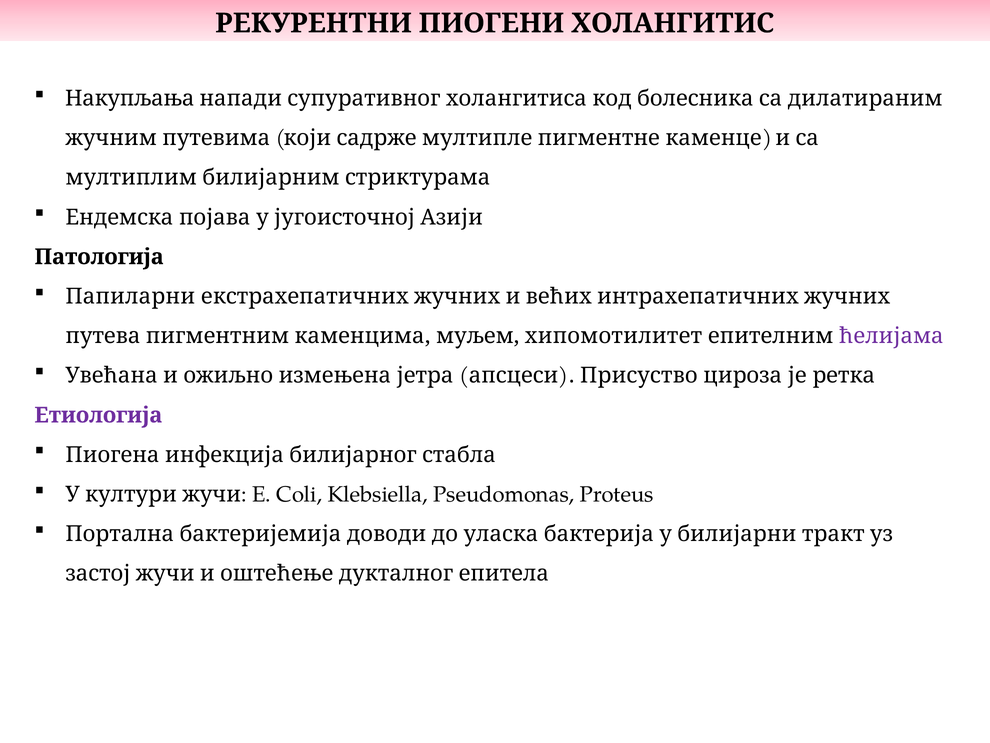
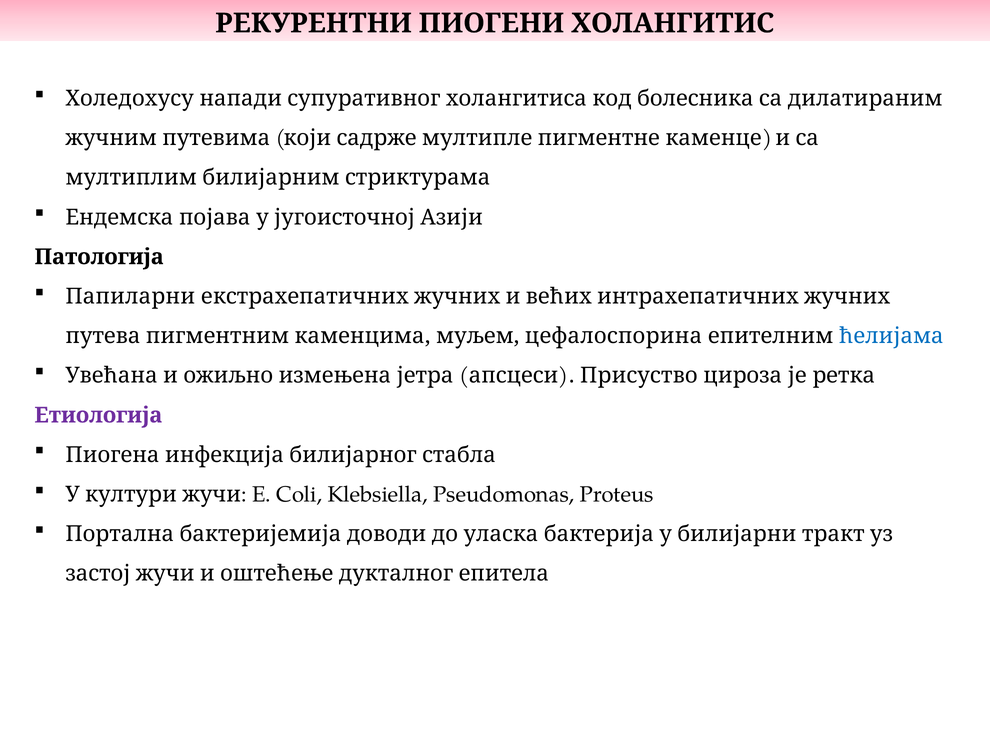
Накупљања: Накупљања -> Холедохусу
хипомотилитет: хипомотилитет -> цефалоспорина
ћелијама colour: purple -> blue
